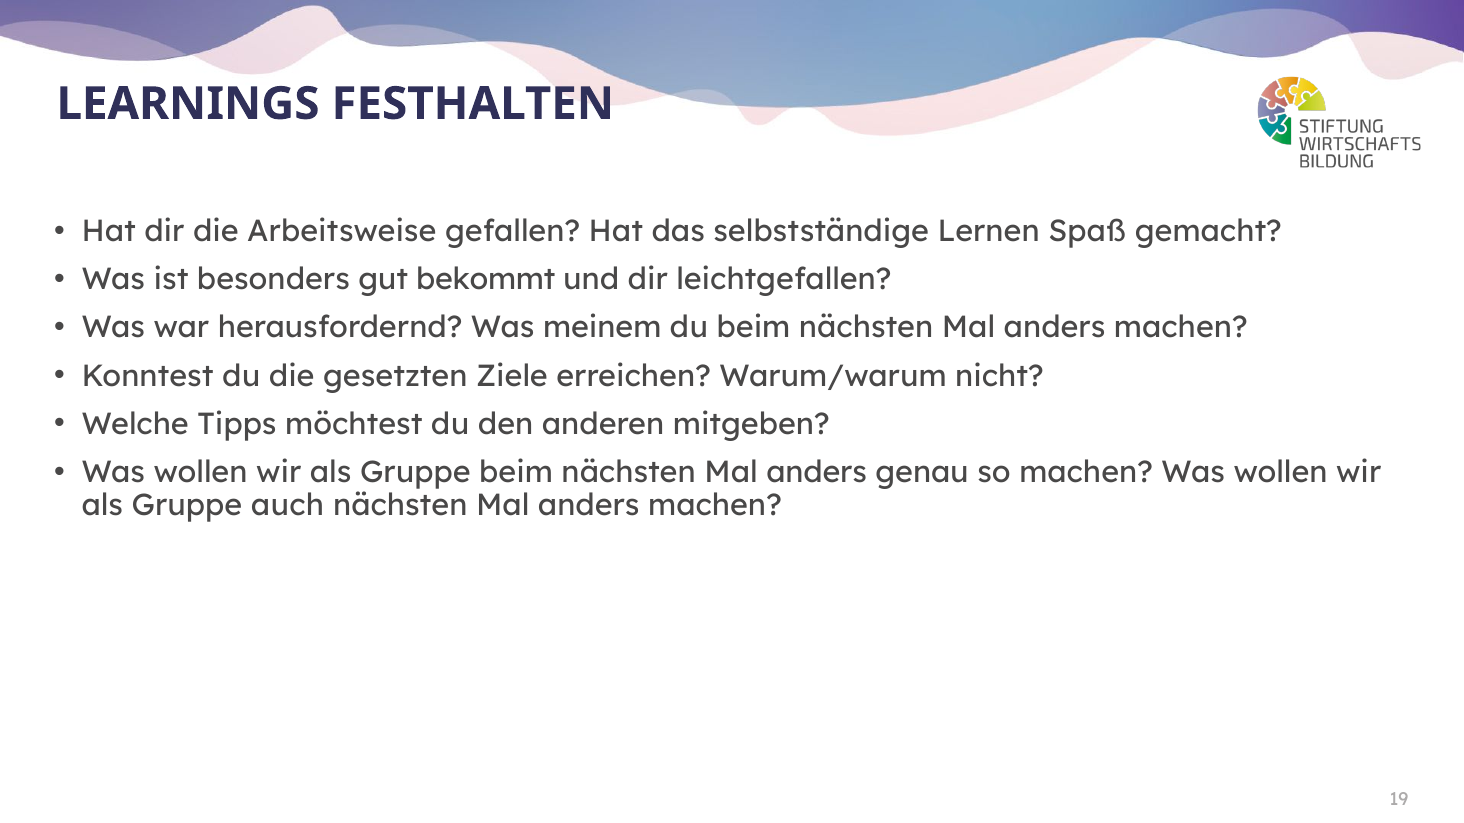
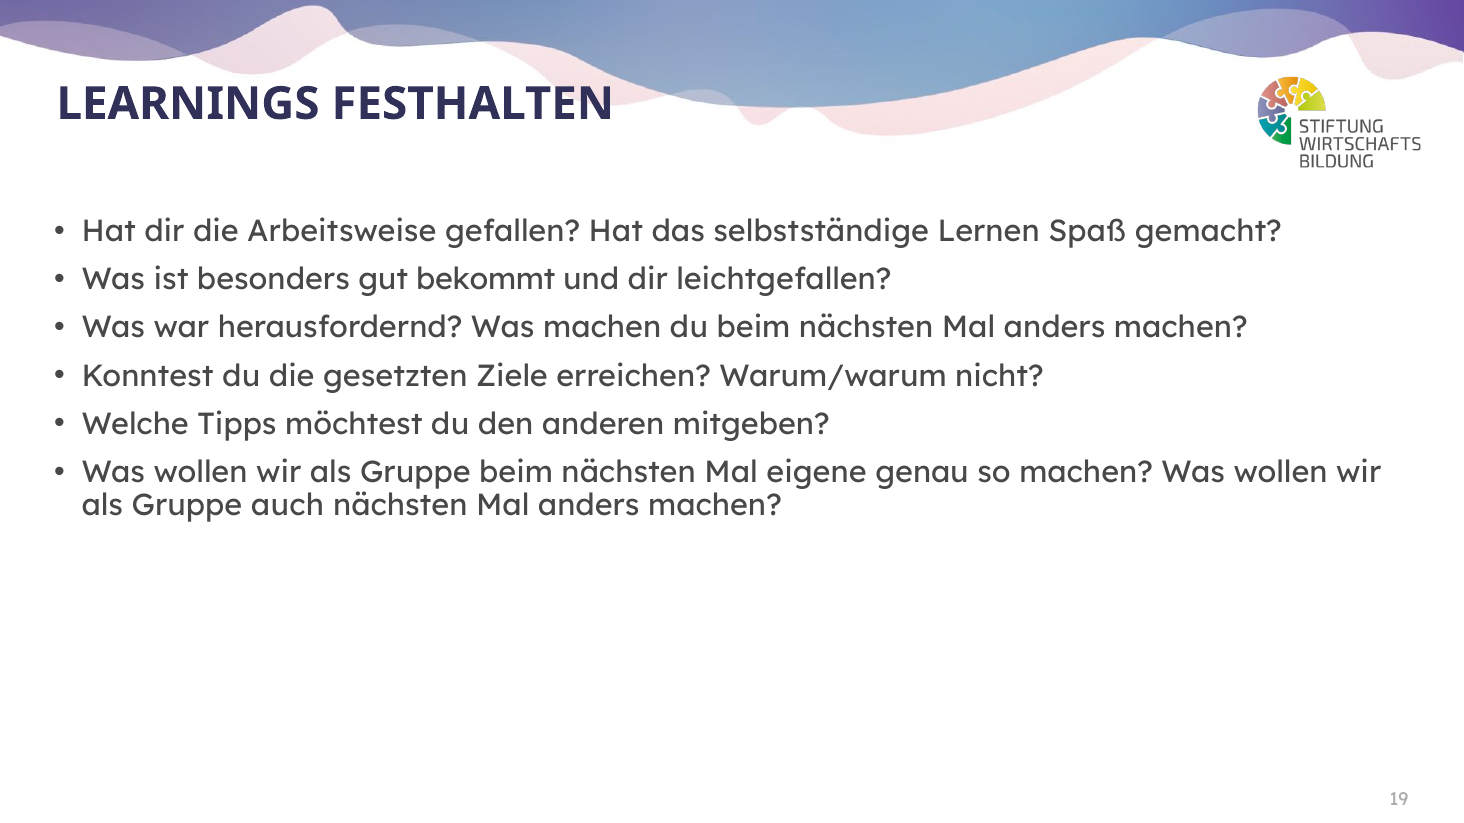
Was meinem: meinem -> machen
anders at (817, 473): anders -> eigene
